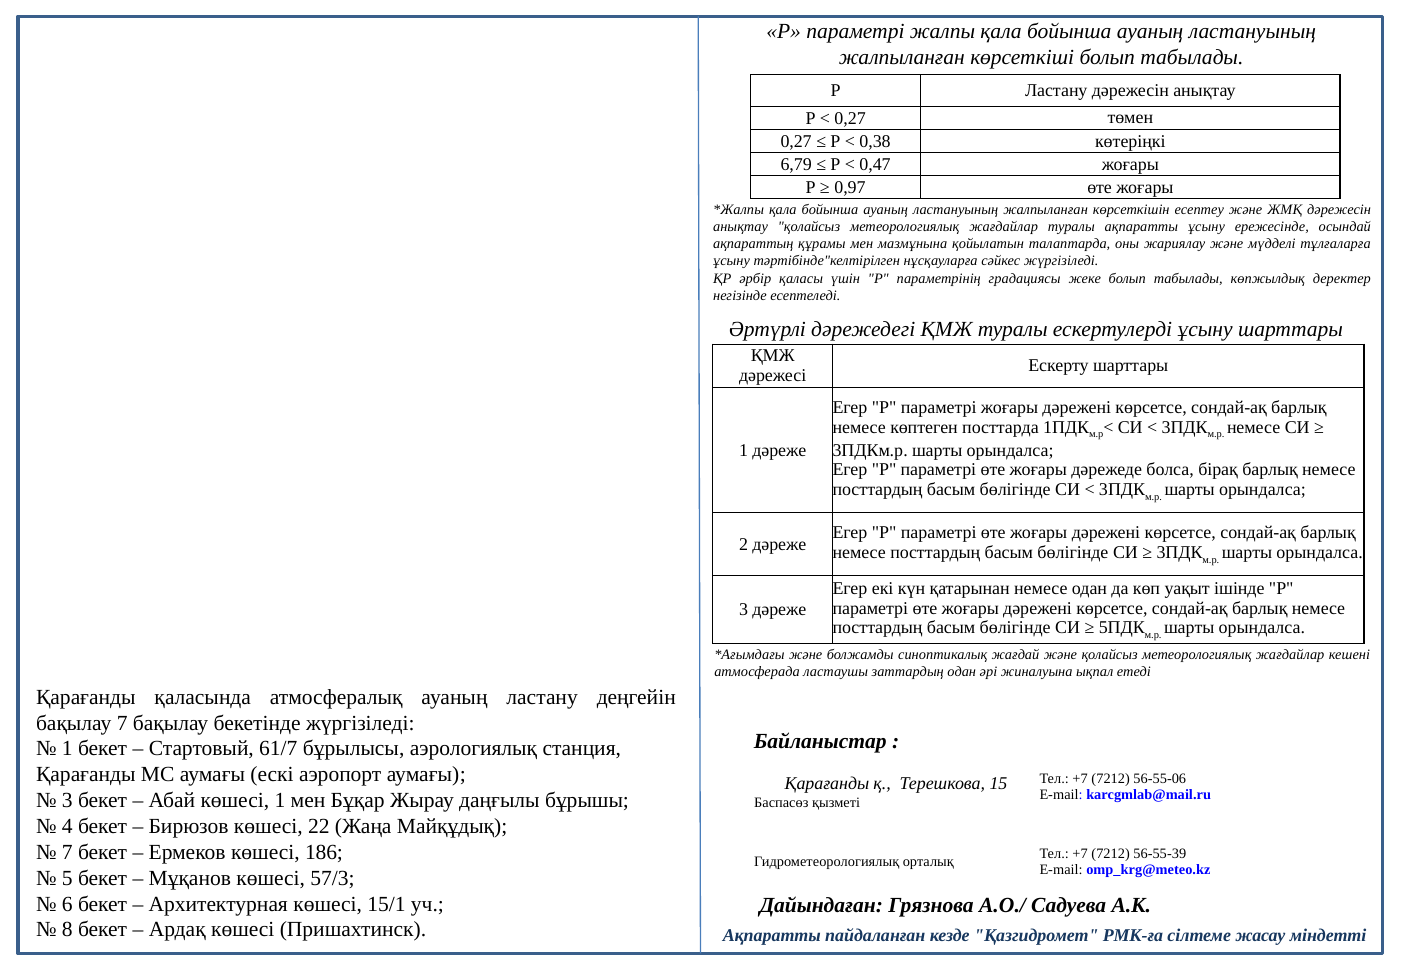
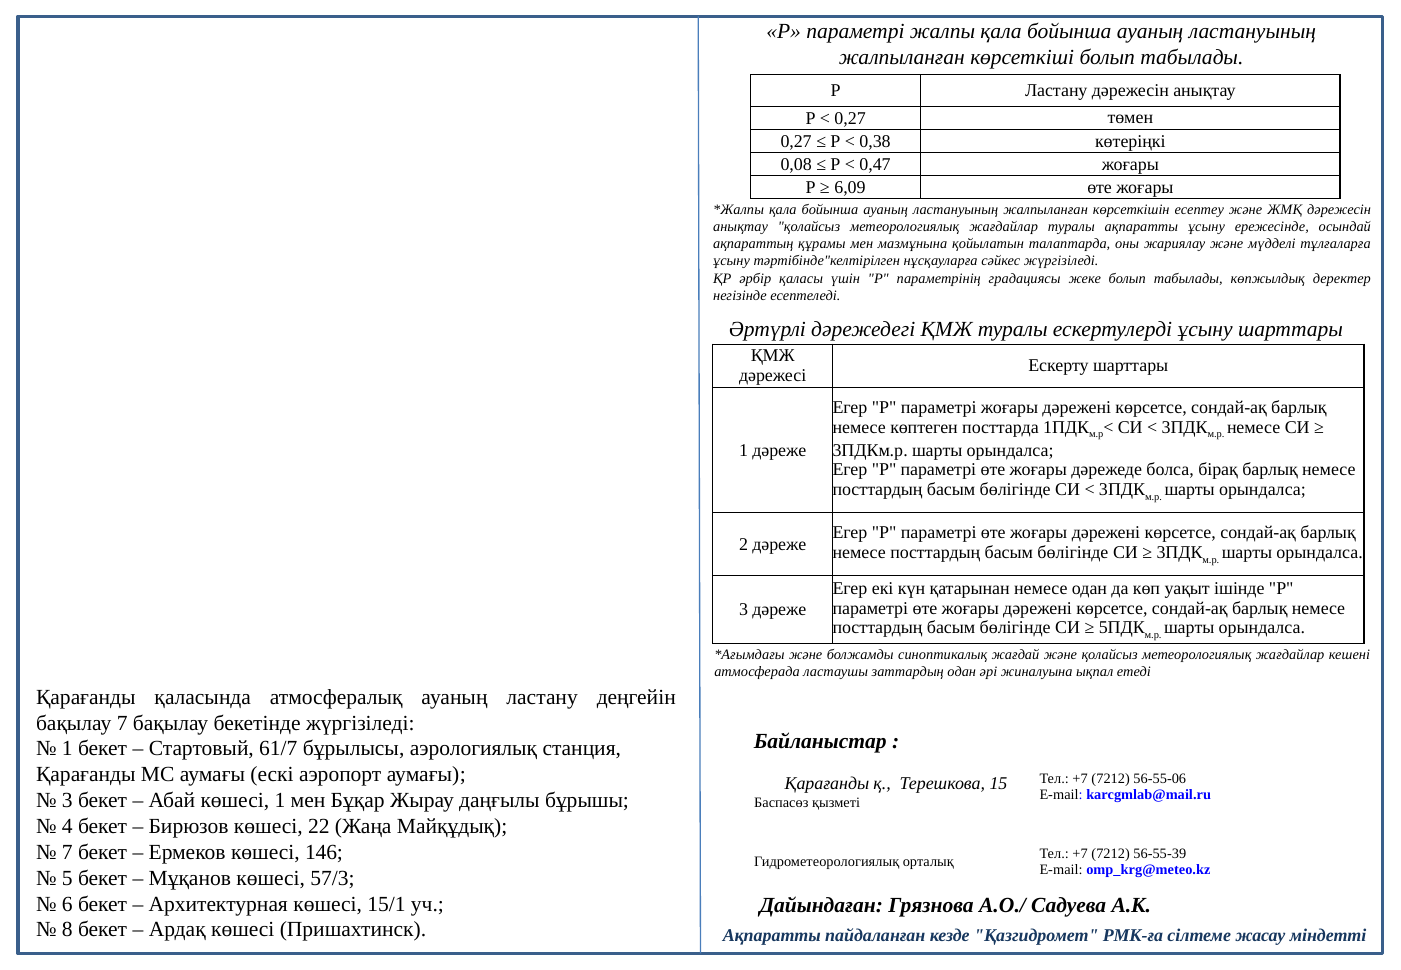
6,79: 6,79 -> 0,08
0,97: 0,97 -> 6,09
186: 186 -> 146
